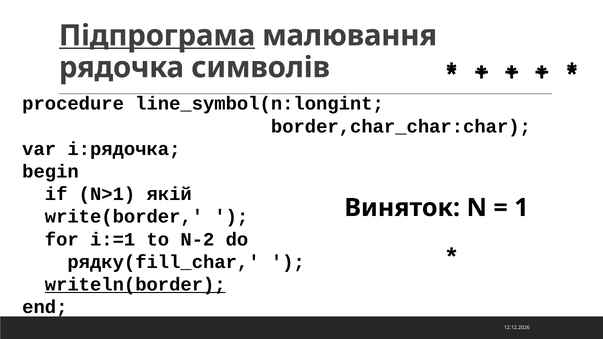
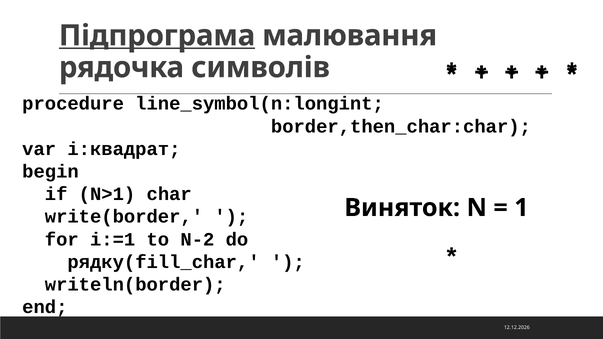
border,char_char:char: border,char_char:char -> border,then_char:char
i:рядочка: i:рядочка -> i:квадрат
якій: якій -> char
writeln(border underline: present -> none
